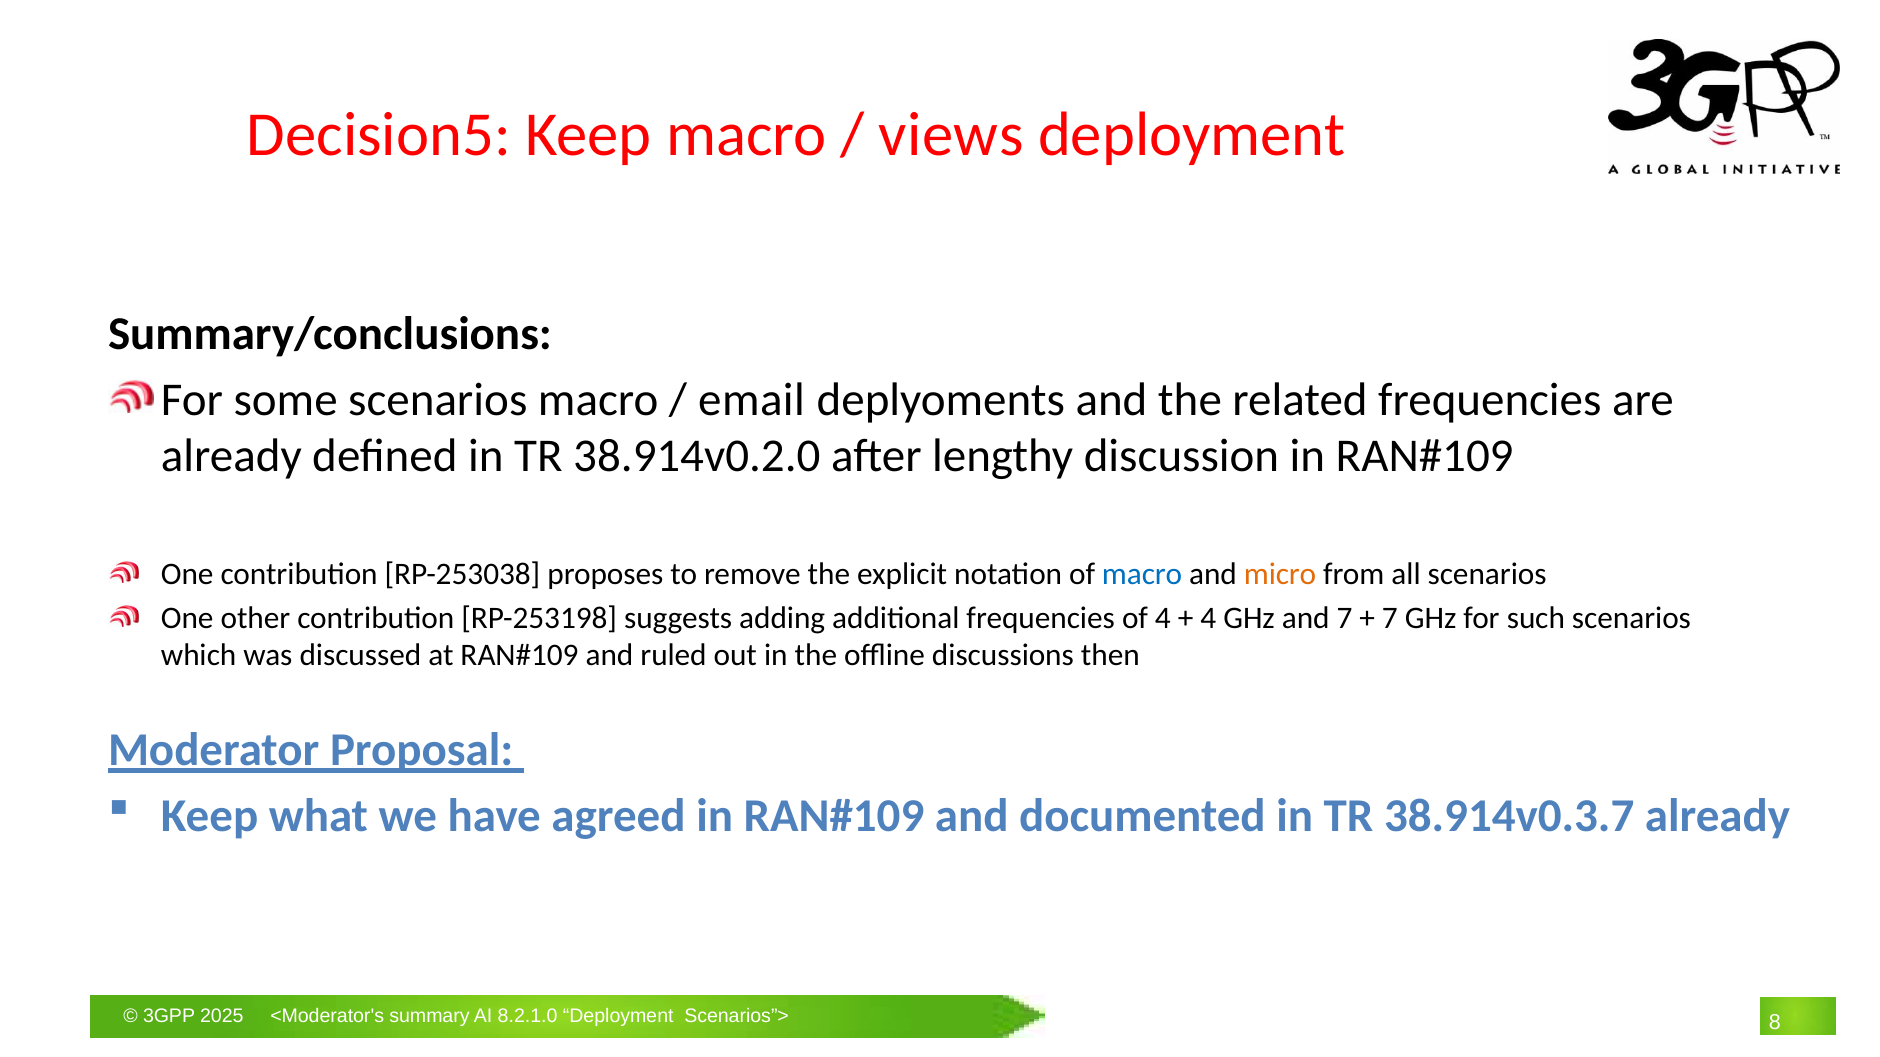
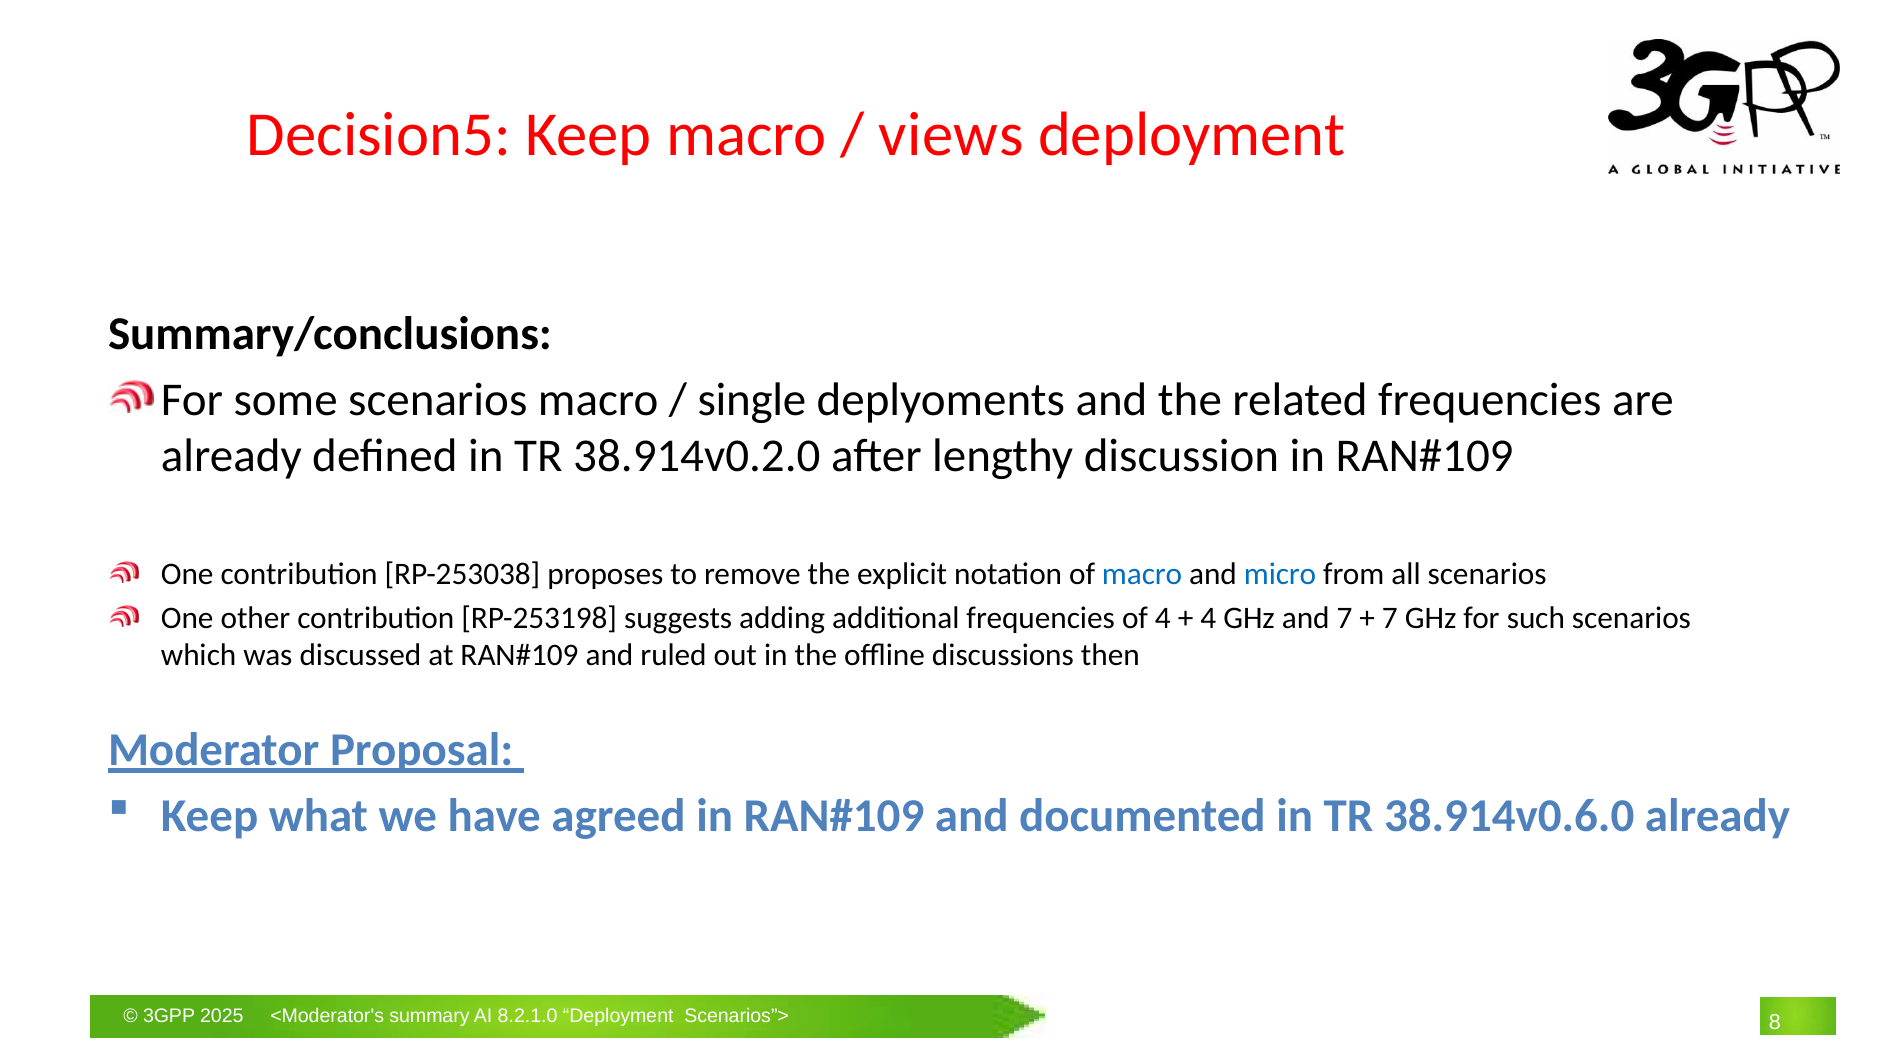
email: email -> single
micro colour: orange -> blue
38.914v0.3.7: 38.914v0.3.7 -> 38.914v0.6.0
